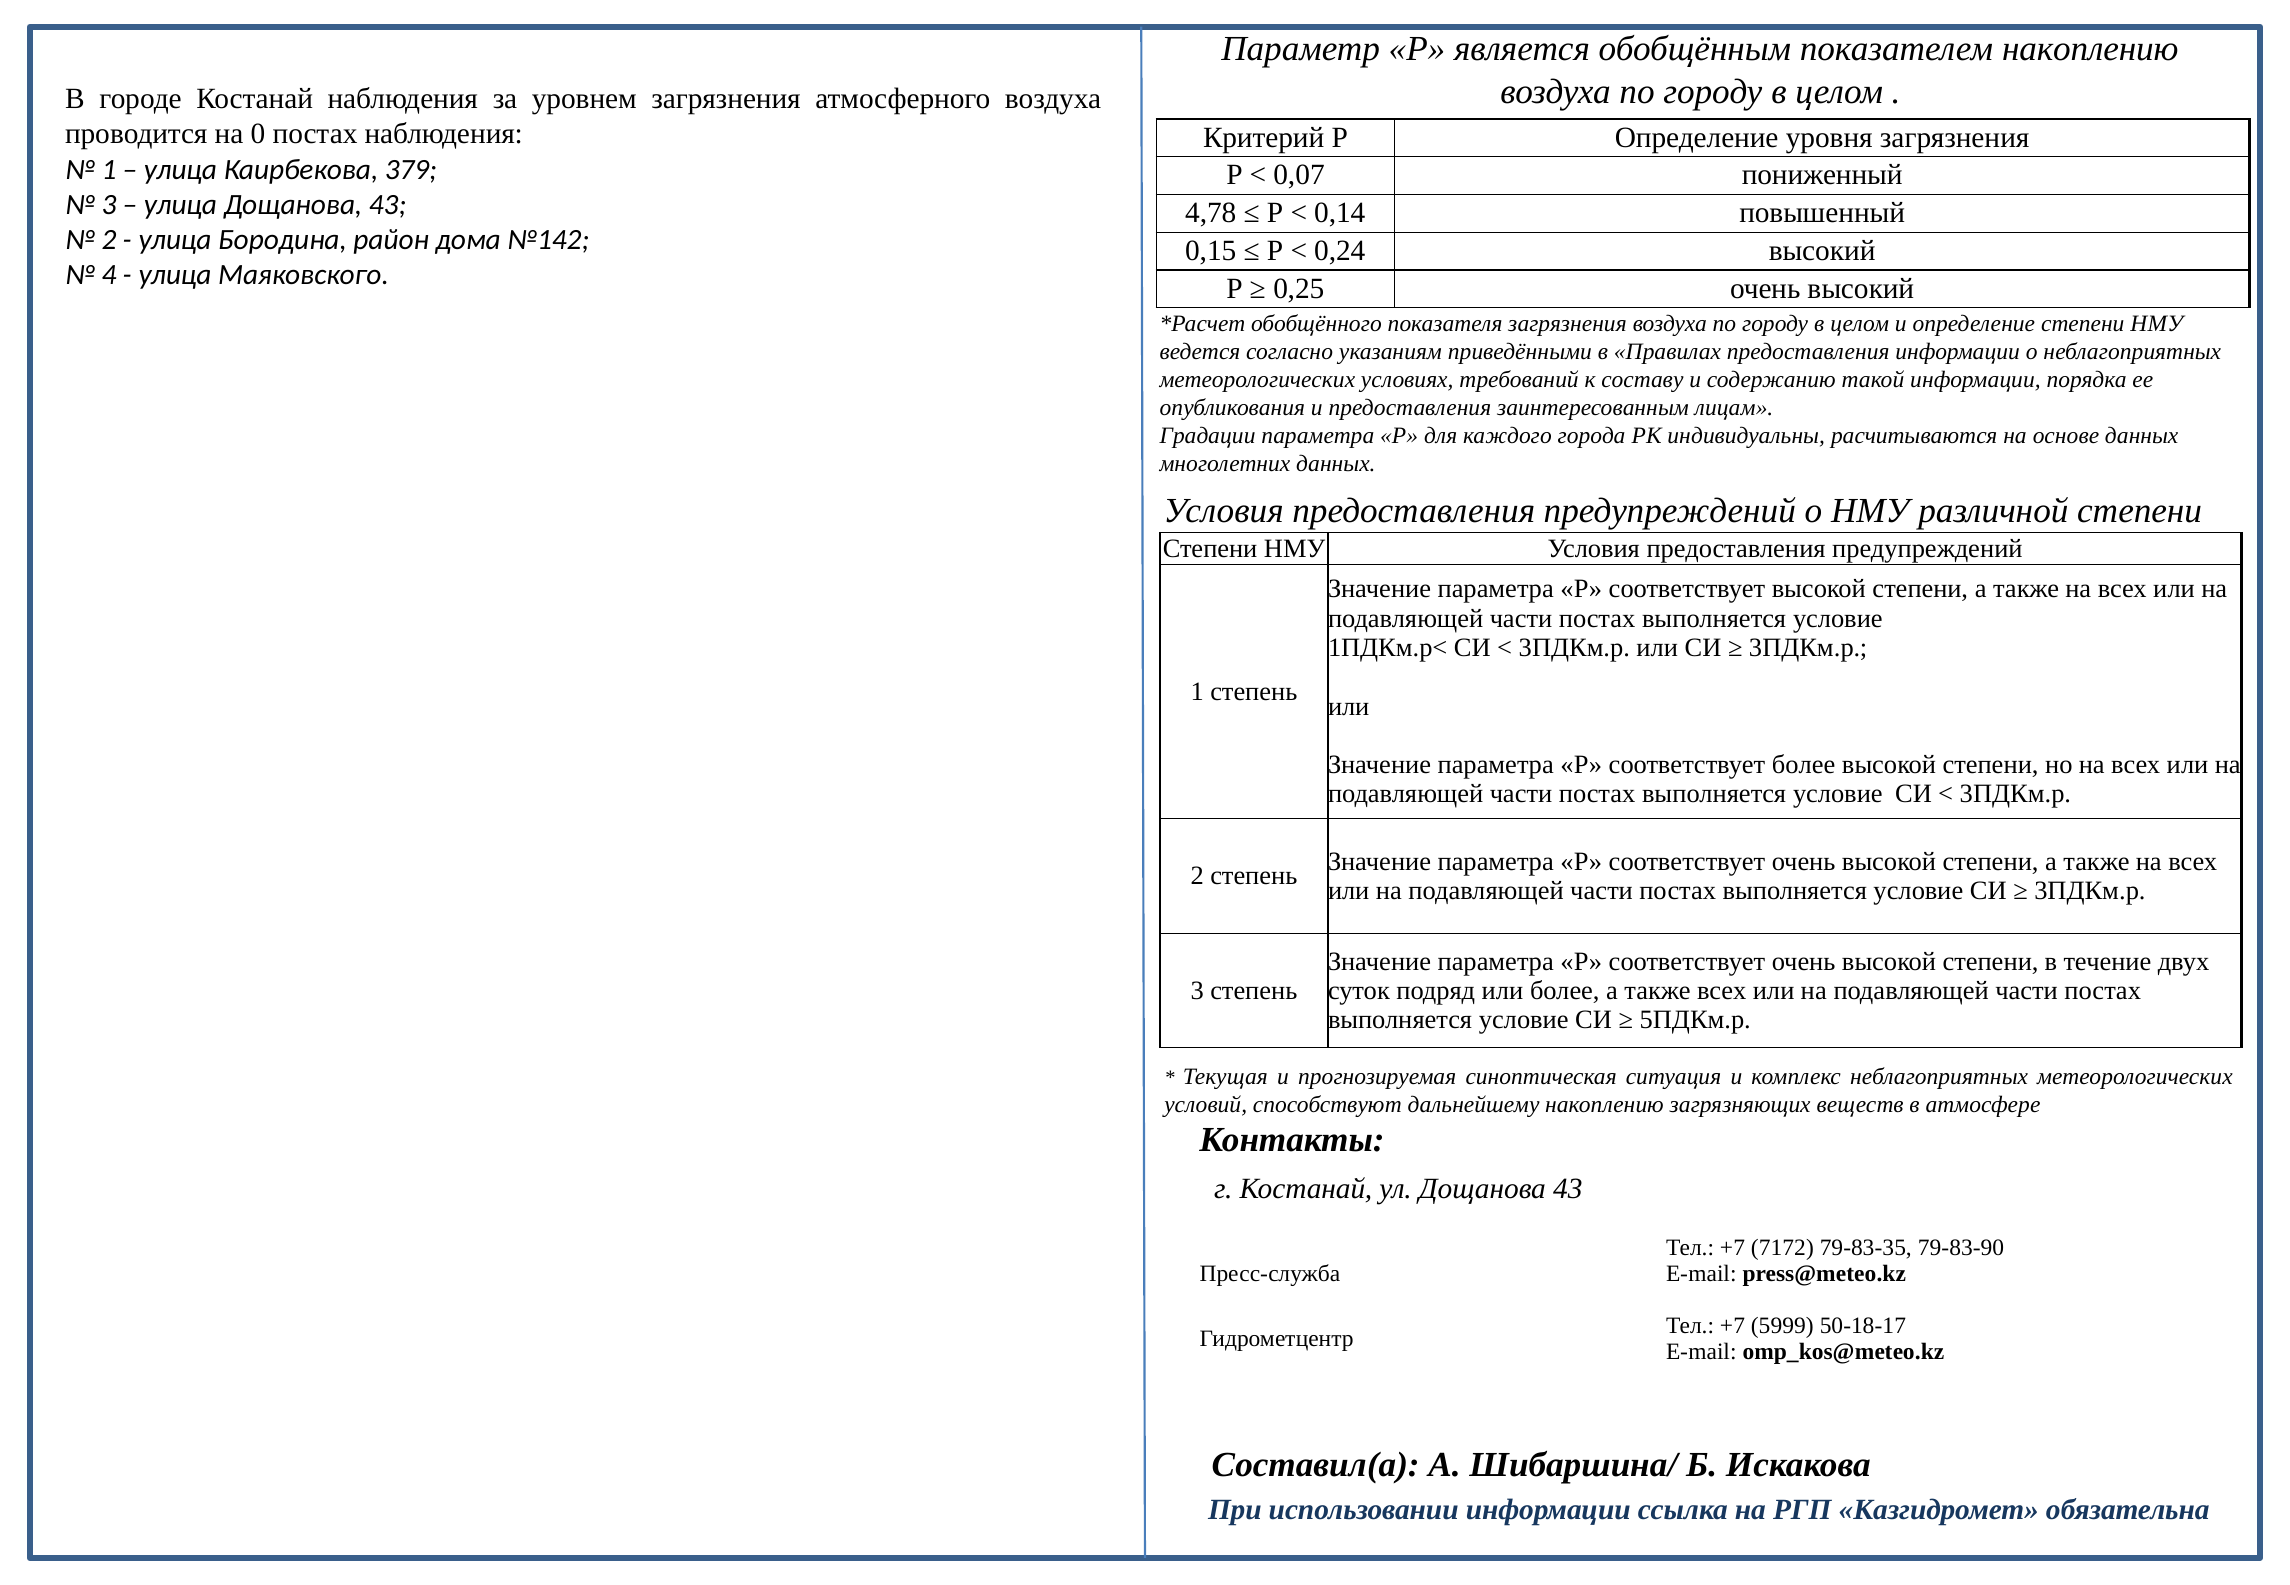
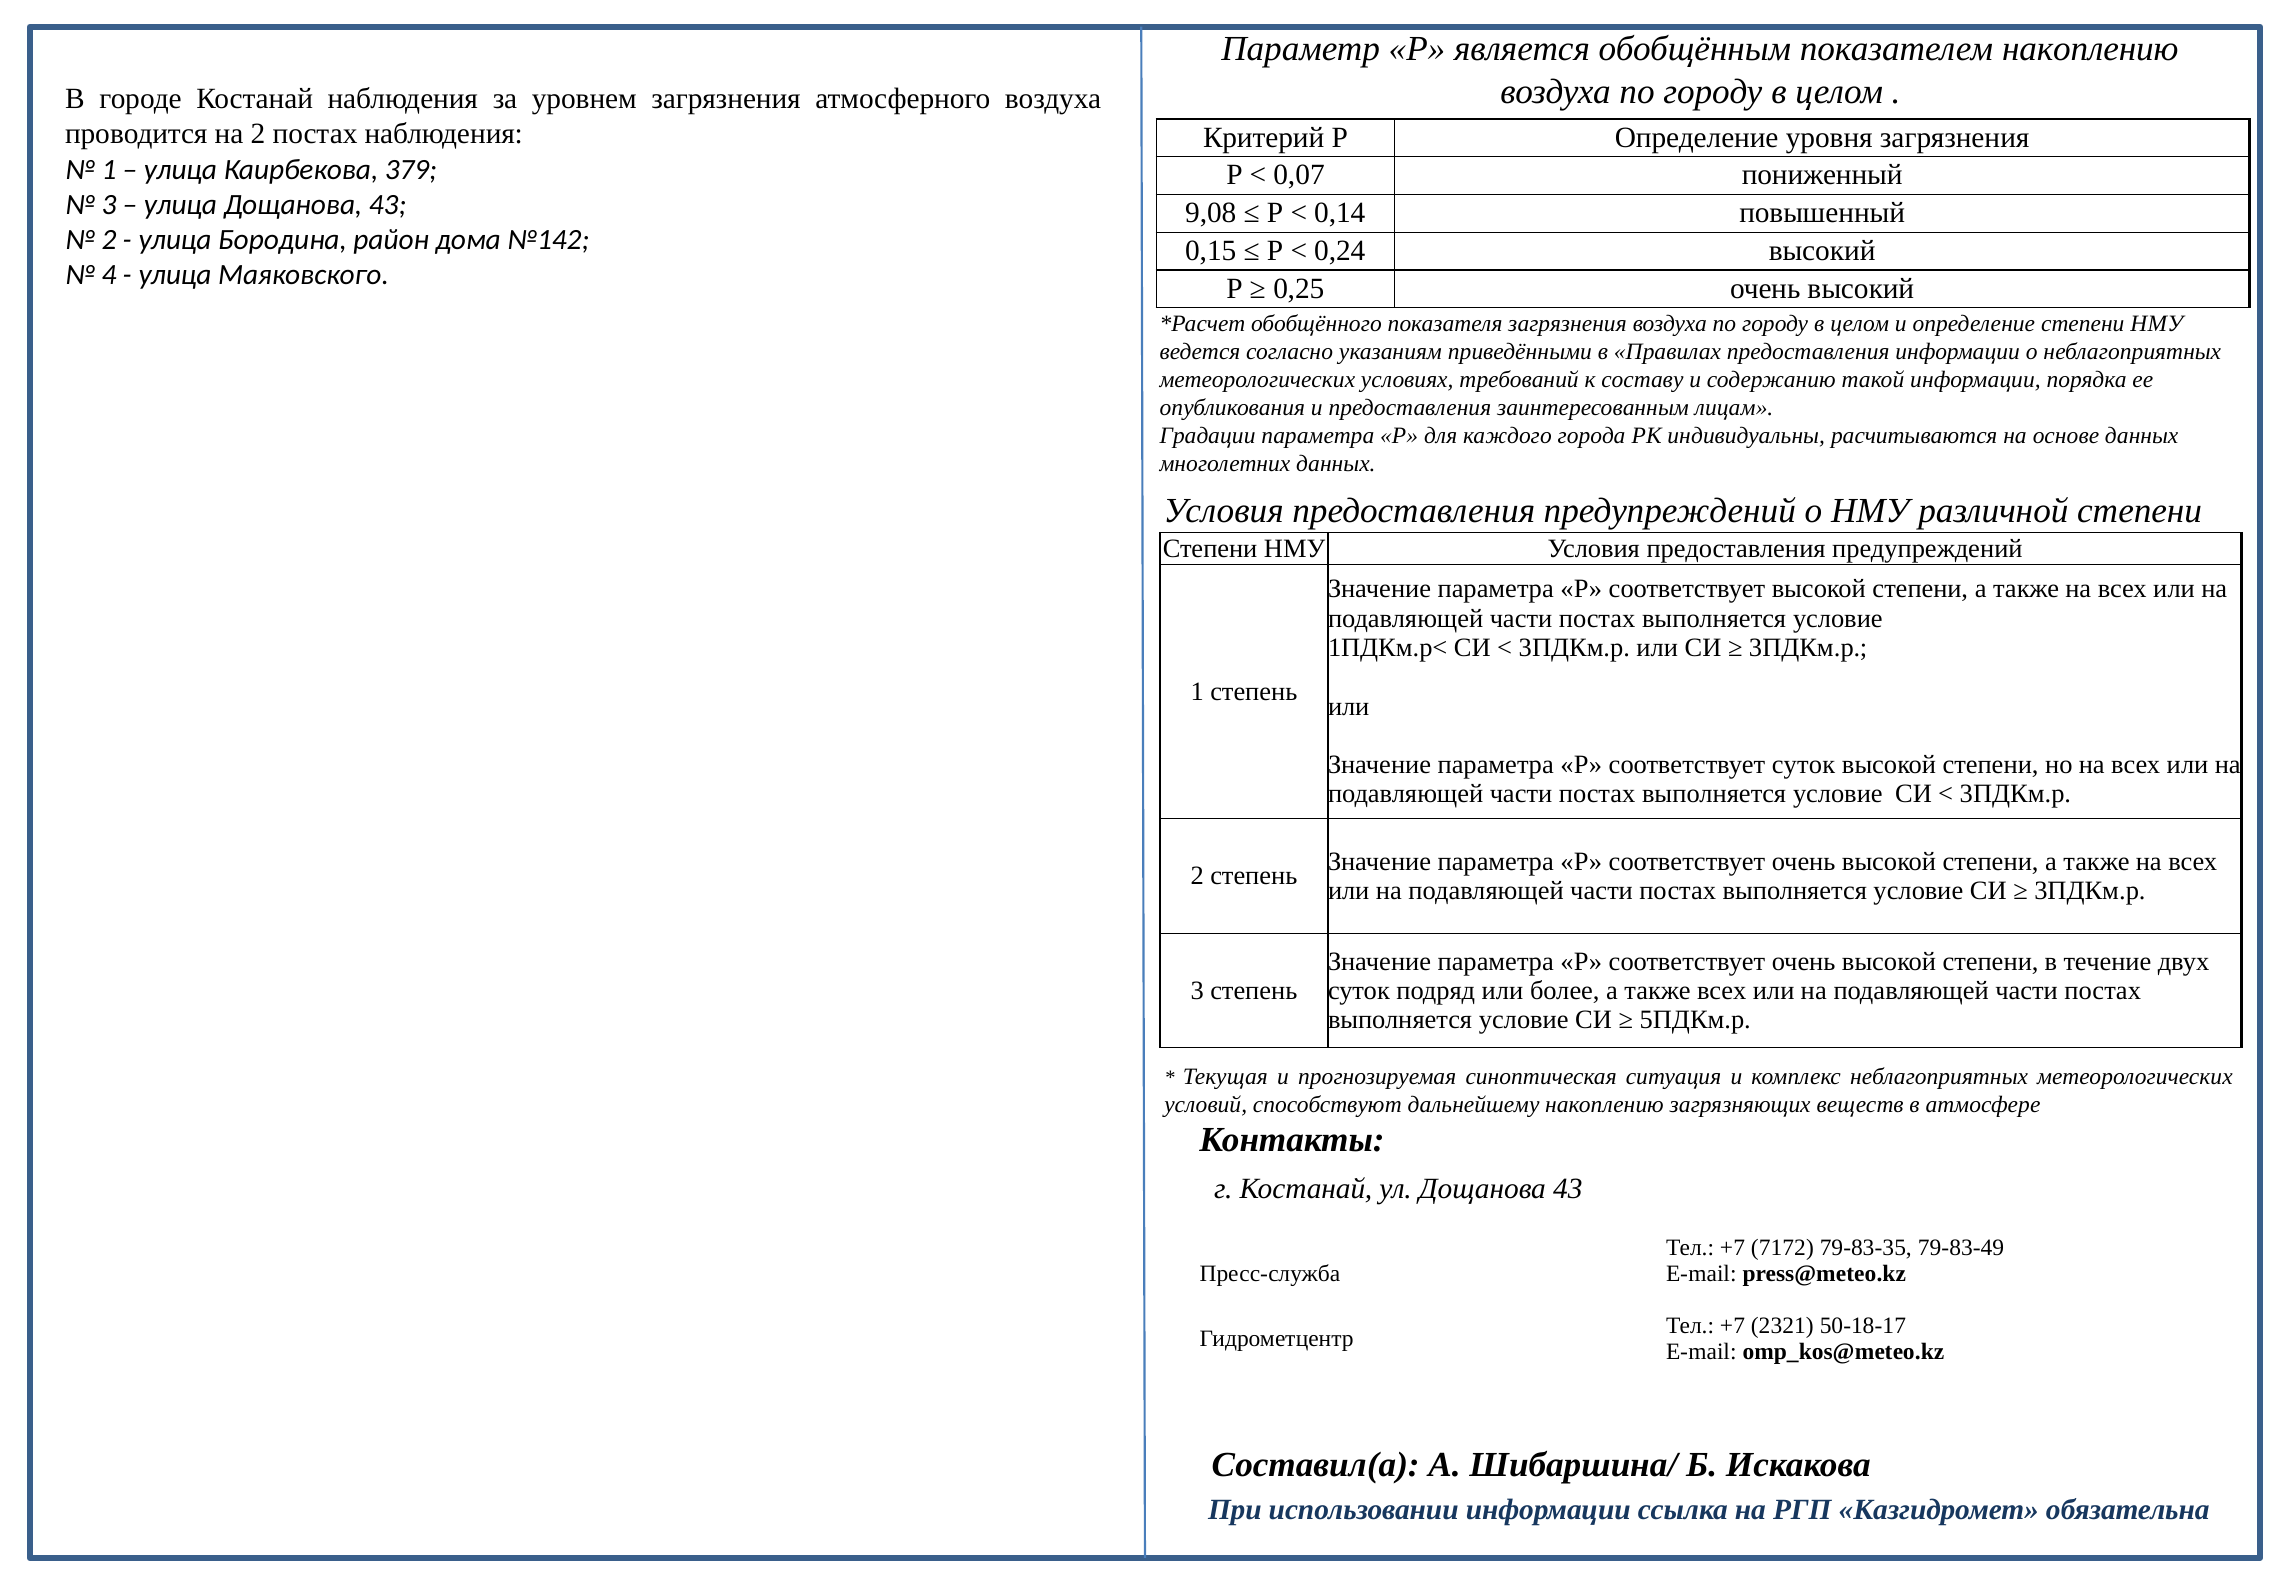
на 0: 0 -> 2
4,78: 4,78 -> 9,08
соответствует более: более -> суток
79-83-90: 79-83-90 -> 79-83-49
5999: 5999 -> 2321
